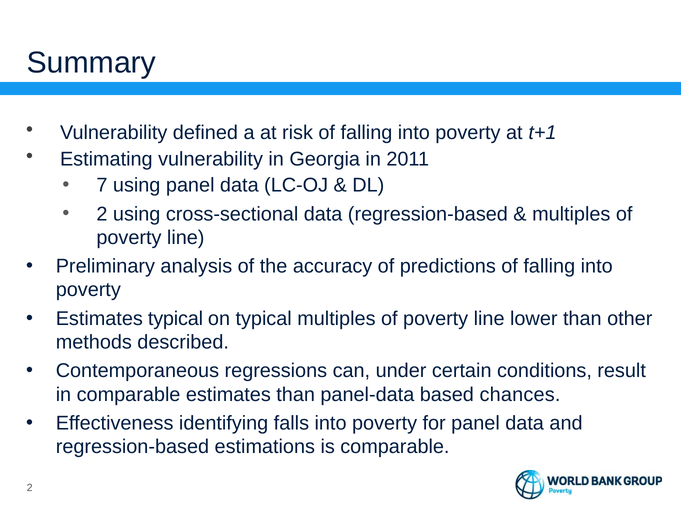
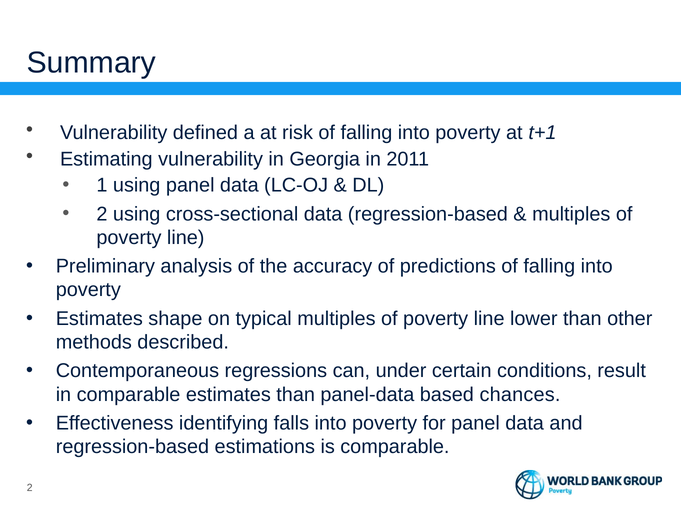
7: 7 -> 1
Estimates typical: typical -> shape
